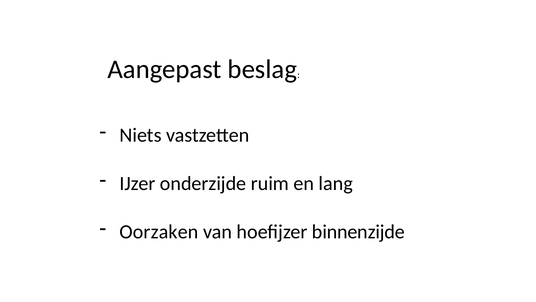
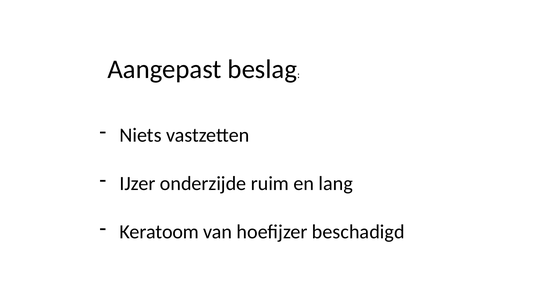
Oorzaken: Oorzaken -> Keratoom
binnenzijde: binnenzijde -> beschadigd
